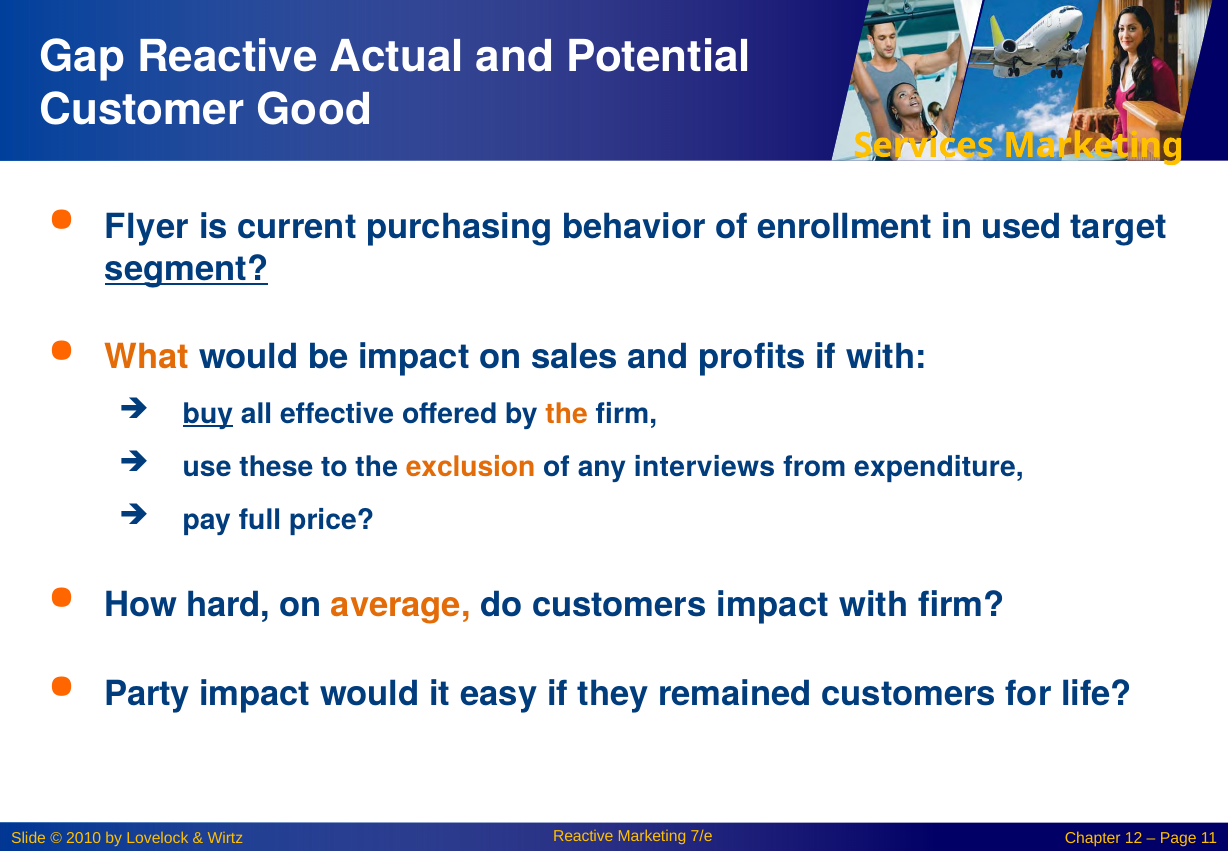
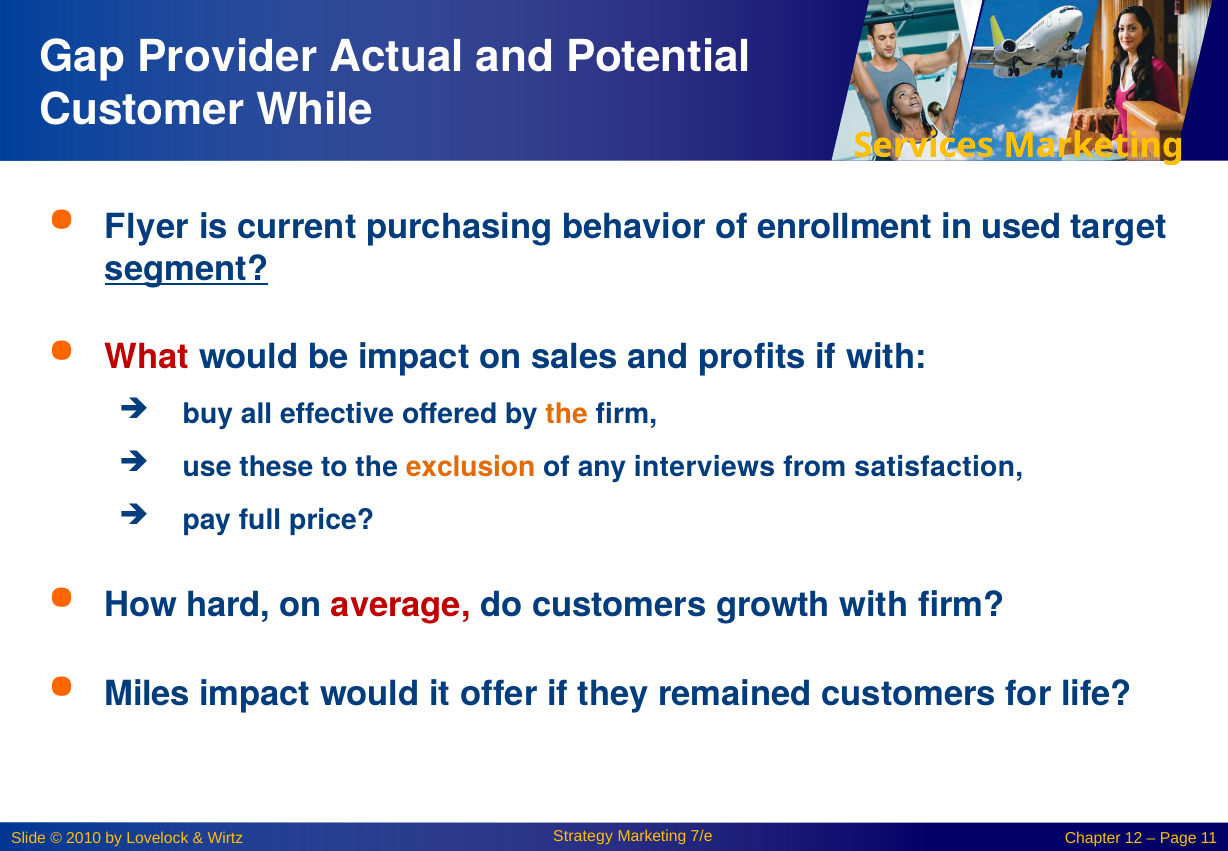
Gap Reactive: Reactive -> Provider
Good: Good -> While
What colour: orange -> red
buy underline: present -> none
expenditure: expenditure -> satisfaction
average colour: orange -> red
customers impact: impact -> growth
Party: Party -> Miles
easy: easy -> offer
Reactive at (583, 836): Reactive -> Strategy
